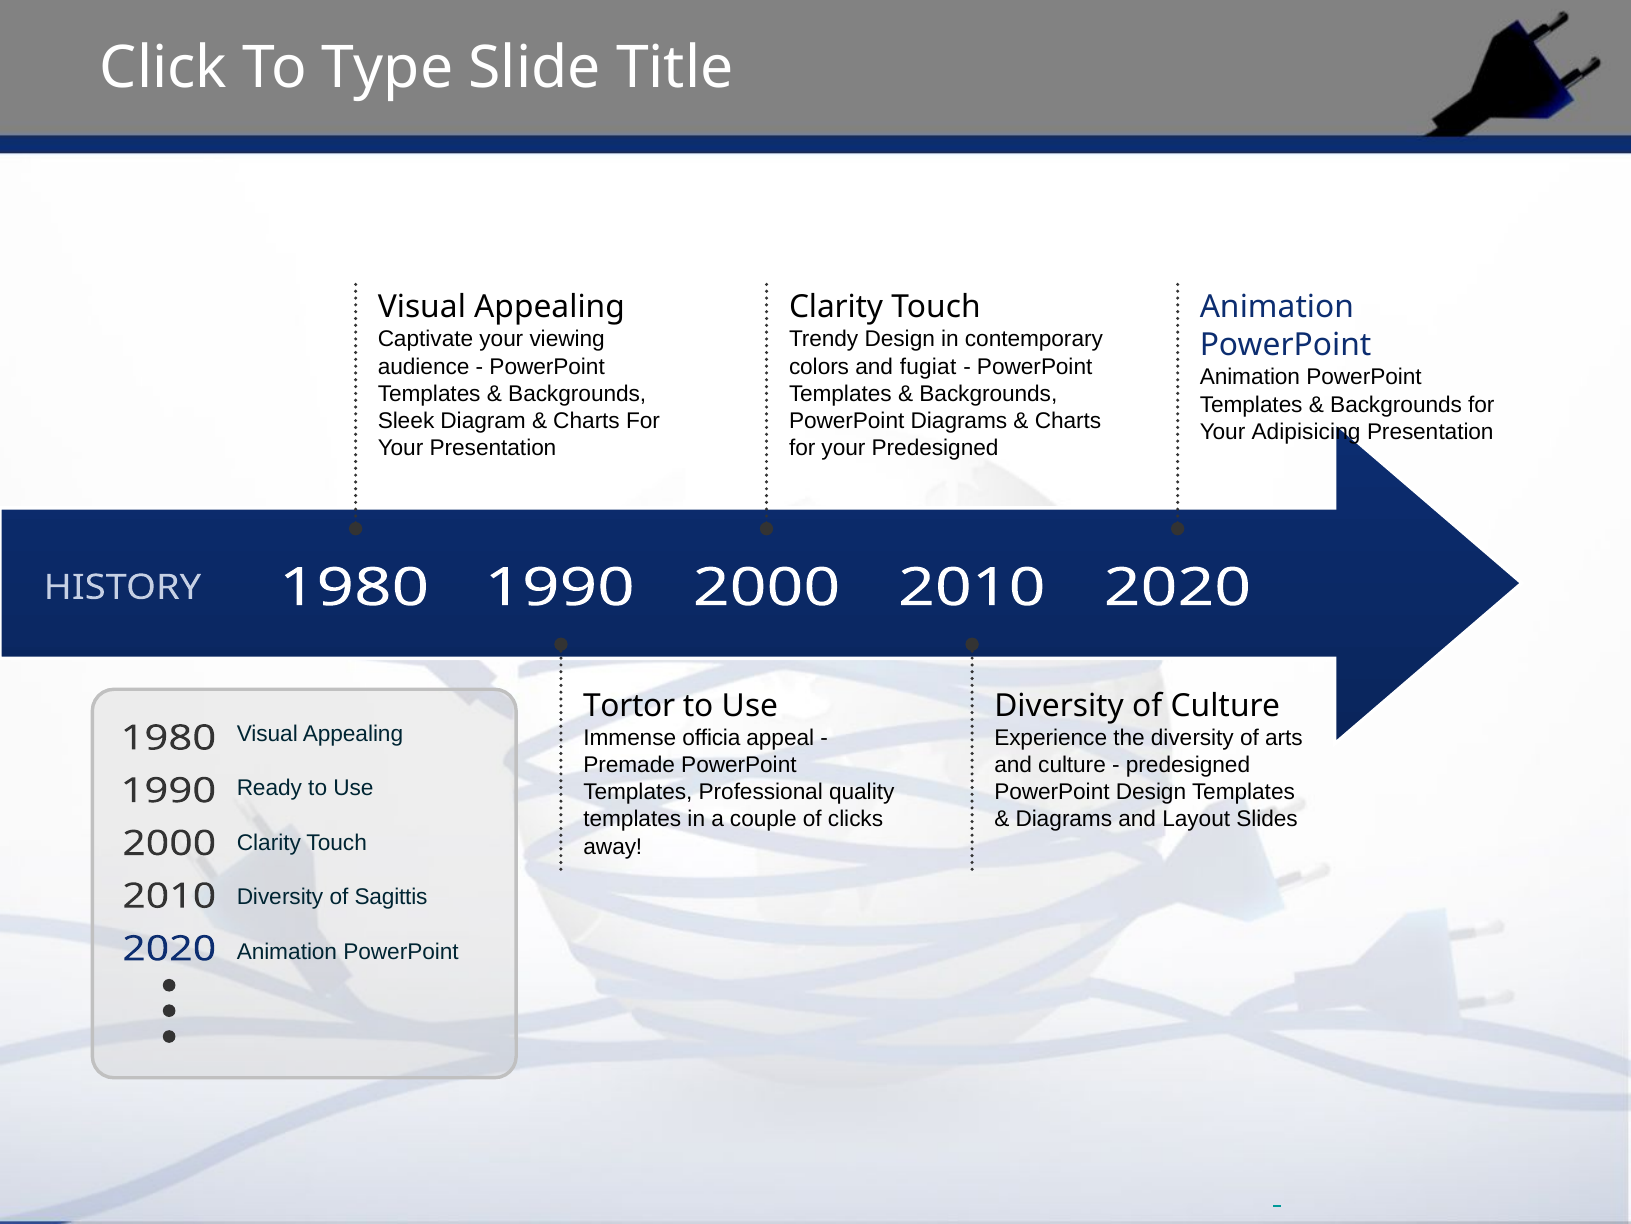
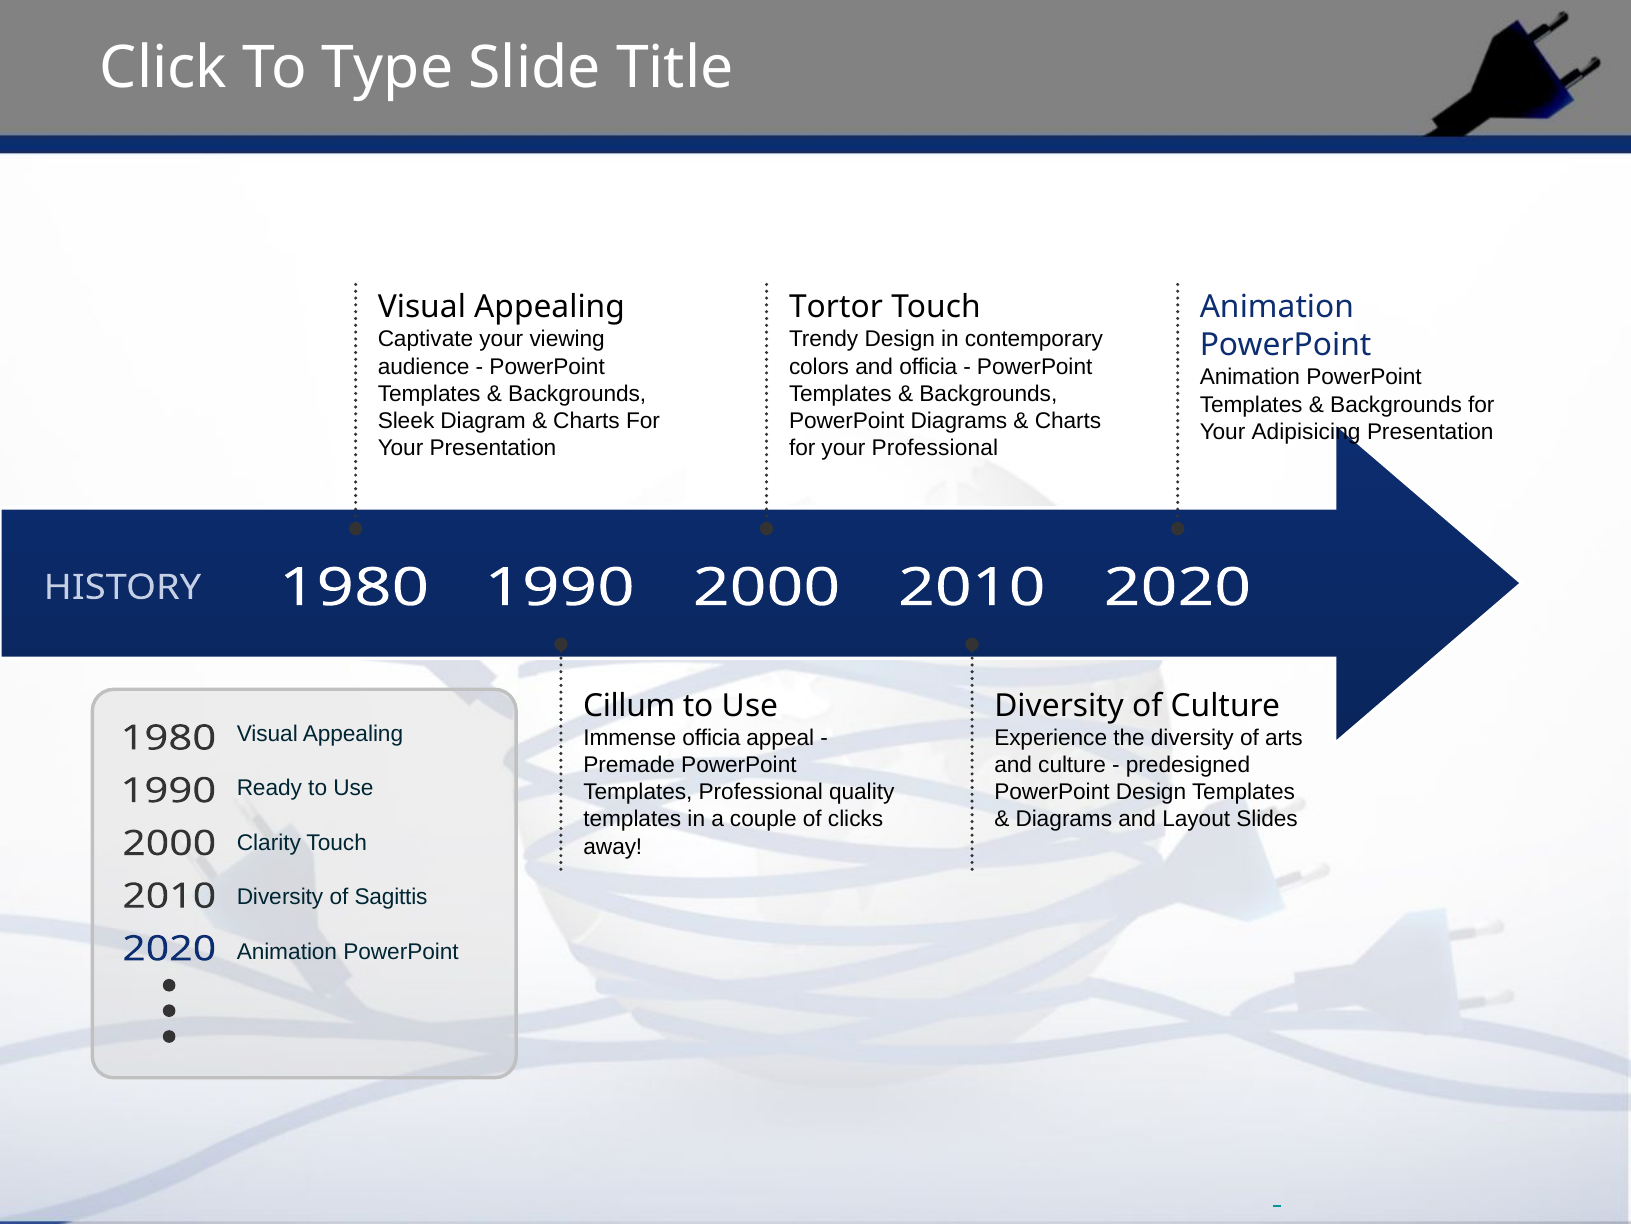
Clarity at (836, 307): Clarity -> Tortor
and fugiat: fugiat -> officia
your Predesigned: Predesigned -> Professional
Tortor: Tortor -> Cillum
